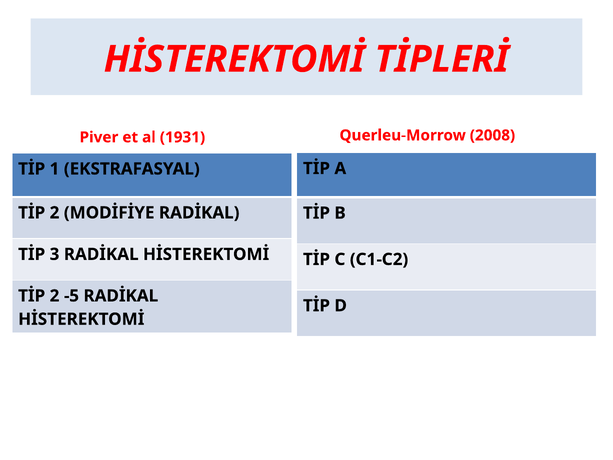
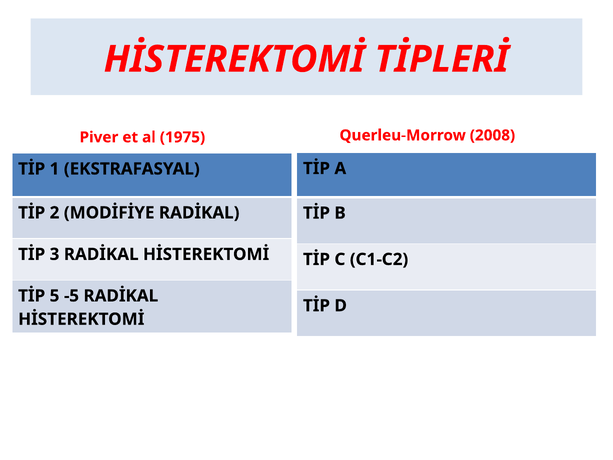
1931: 1931 -> 1975
2 at (54, 296): 2 -> 5
